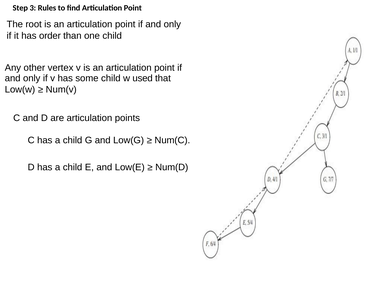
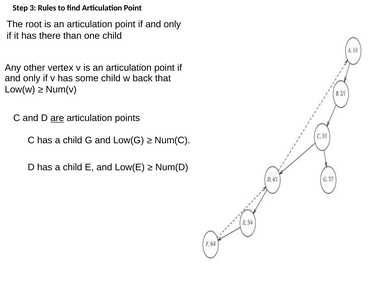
order: order -> there
used: used -> back
are underline: none -> present
